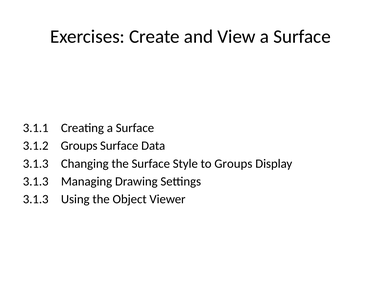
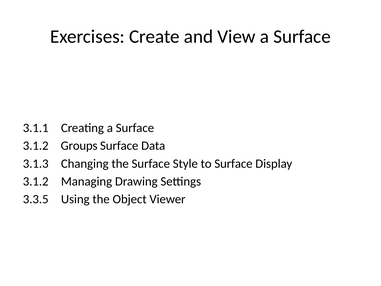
to Groups: Groups -> Surface
3.1.3 at (36, 181): 3.1.3 -> 3.1.2
3.1.3 at (36, 199): 3.1.3 -> 3.3.5
